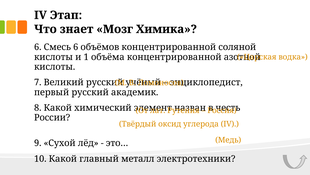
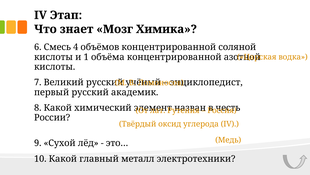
Смесь 6: 6 -> 4
